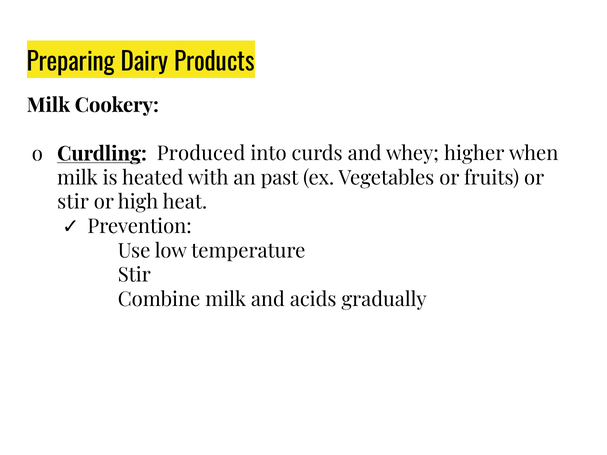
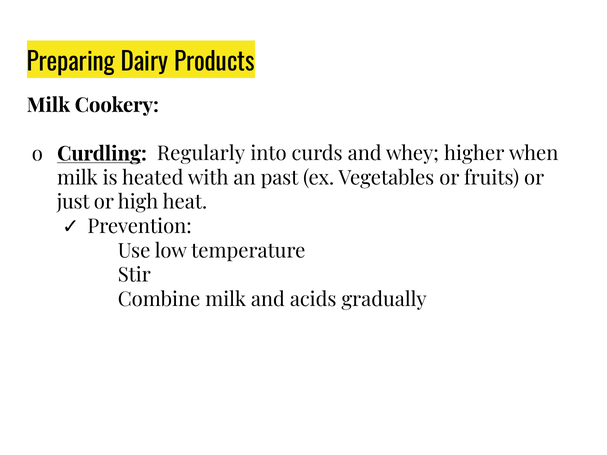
Produced: Produced -> Regularly
stir: stir -> just
